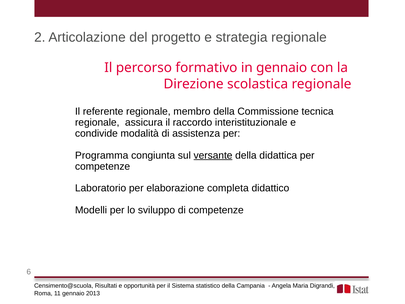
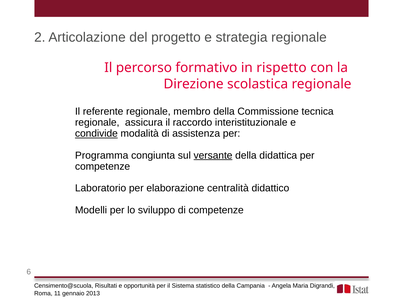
in gennaio: gennaio -> rispetto
condivide underline: none -> present
completa: completa -> centralità
